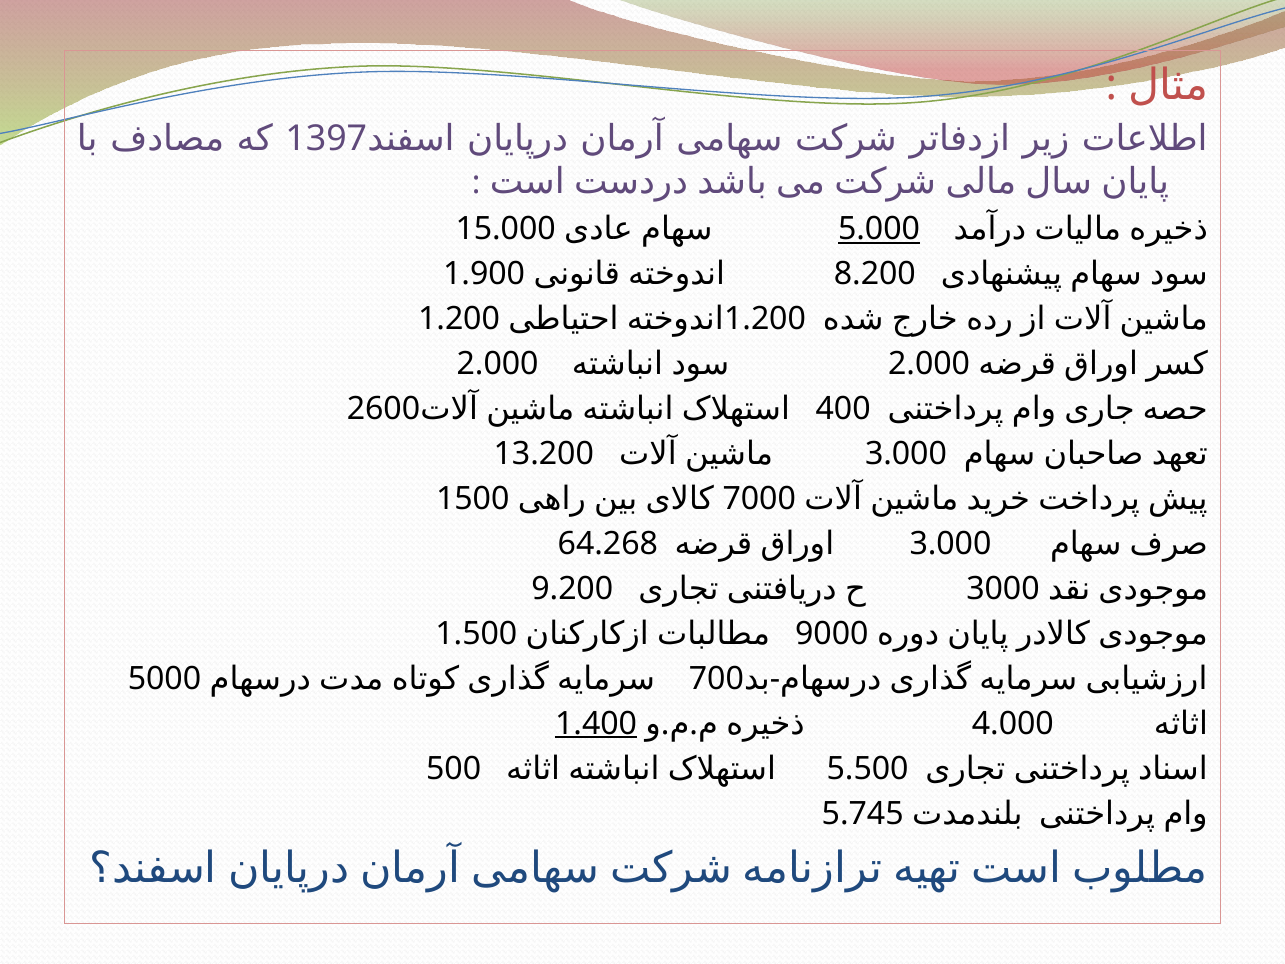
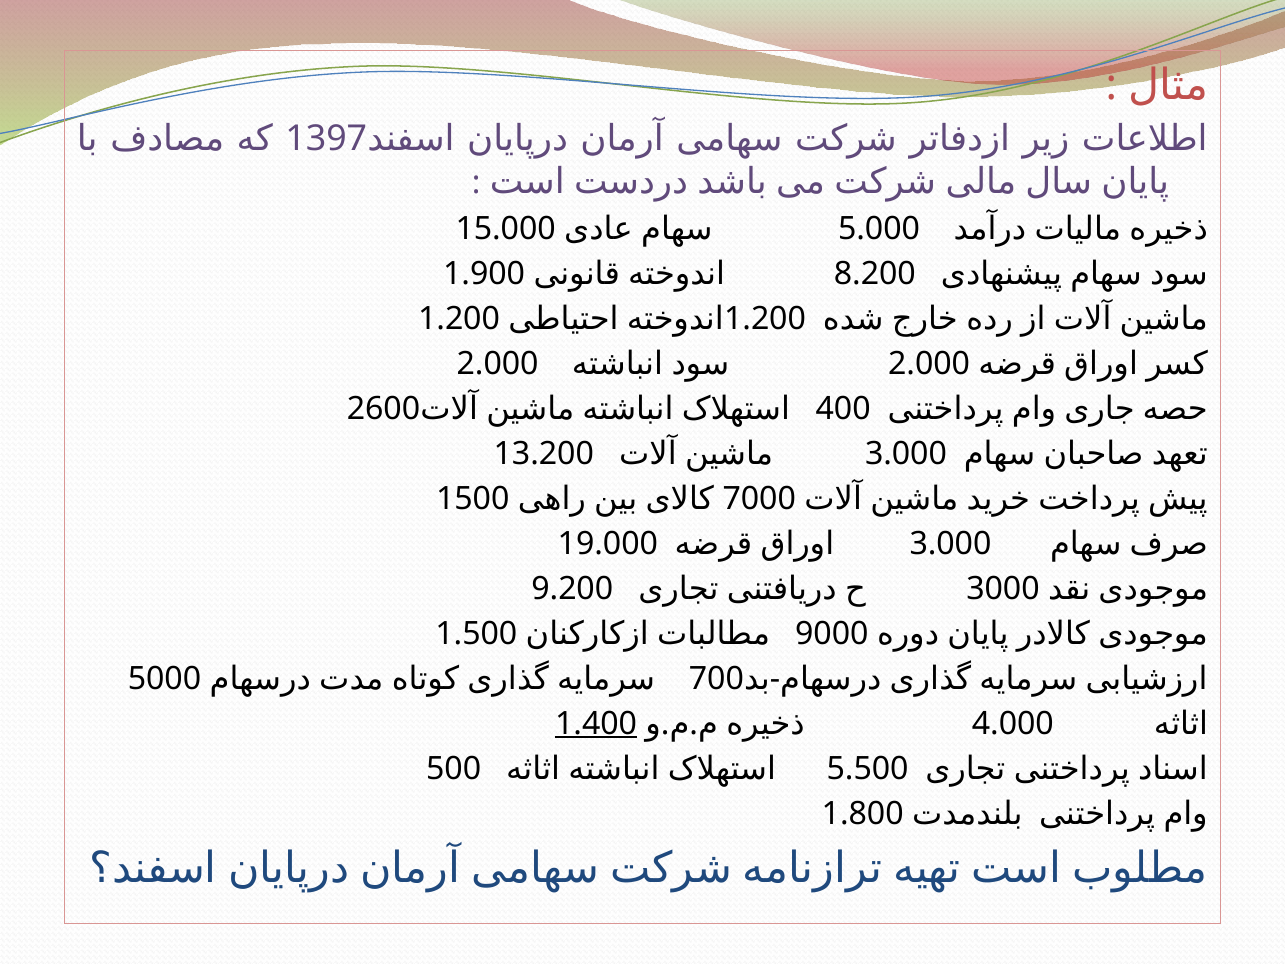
5.000 underline: present -> none
64.268: 64.268 -> 19.000
5.745: 5.745 -> 1.800
